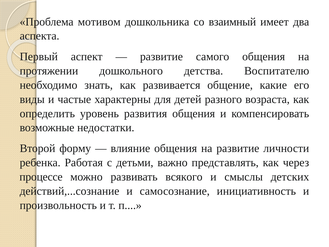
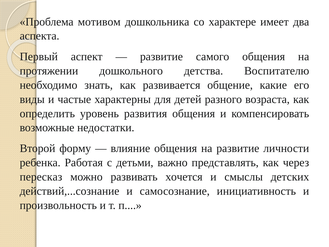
взаимный: взаимный -> характере
процессе: процессе -> пересказ
всякого: всякого -> хочется
